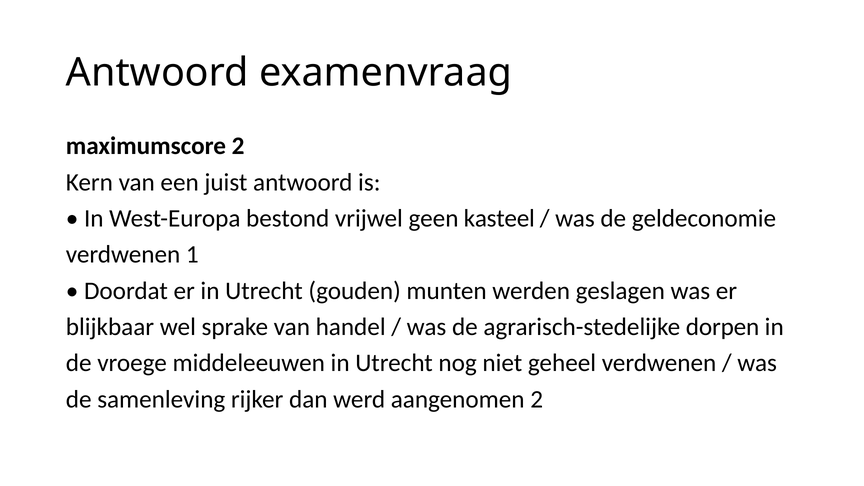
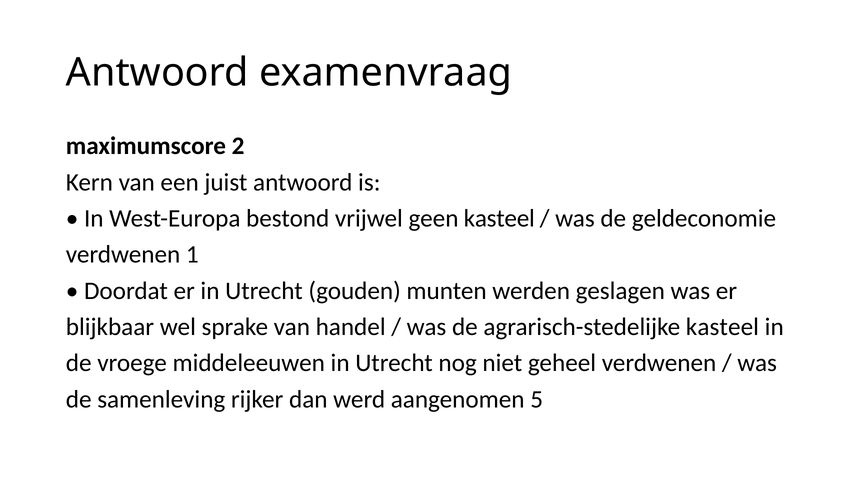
agrarisch-stedelijke dorpen: dorpen -> kasteel
aangenomen 2: 2 -> 5
